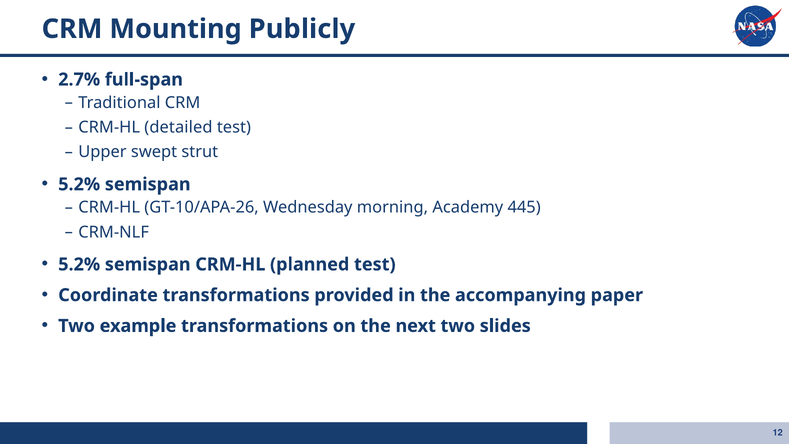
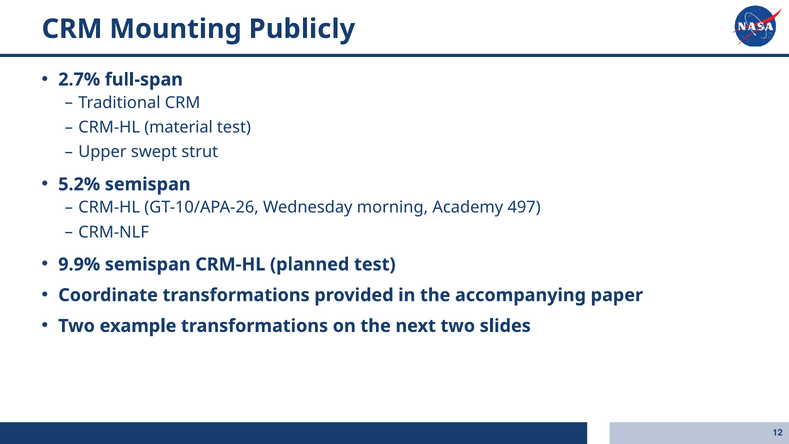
detailed: detailed -> material
445: 445 -> 497
5.2% at (79, 264): 5.2% -> 9.9%
